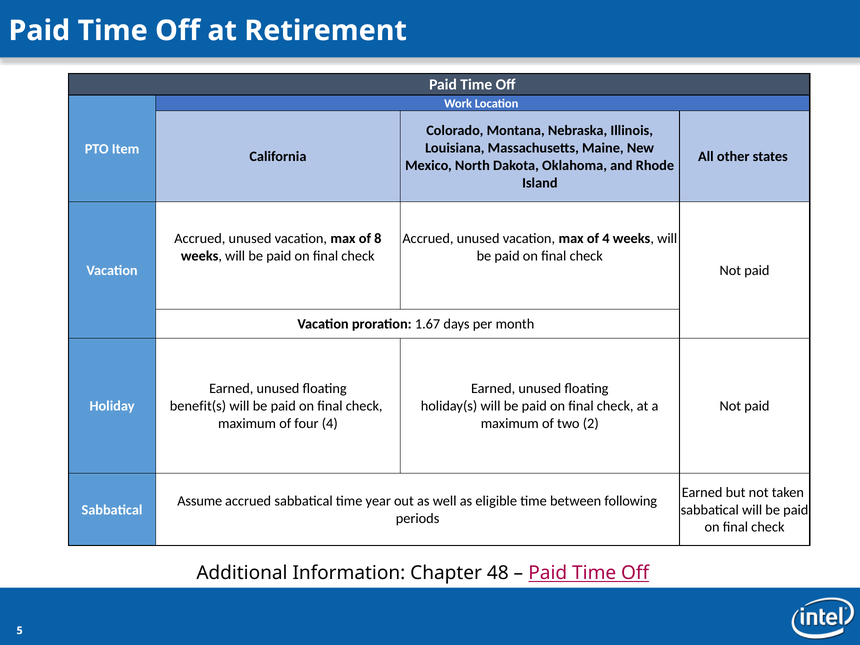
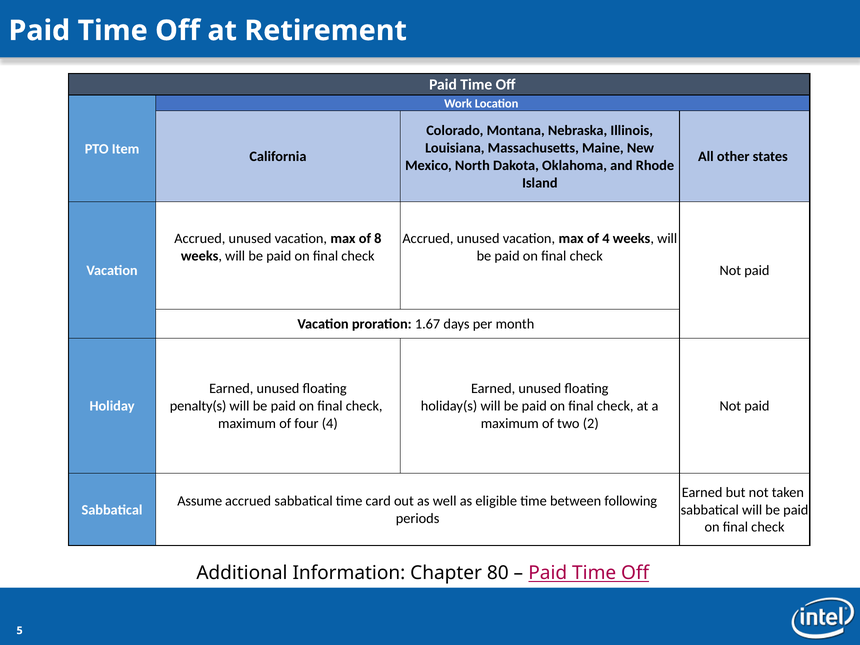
benefit(s: benefit(s -> penalty(s
year: year -> card
48: 48 -> 80
